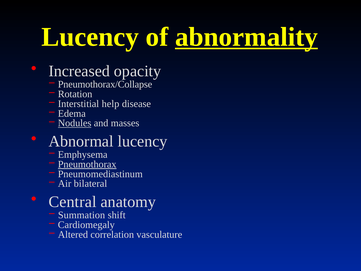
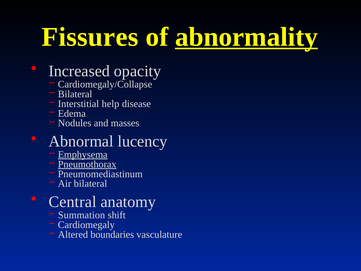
Lucency at (90, 37): Lucency -> Fissures
Pneumothorax/Collapse: Pneumothorax/Collapse -> Cardiomegaly/Collapse
Rotation at (75, 94): Rotation -> Bilateral
Nodules underline: present -> none
Emphysema underline: none -> present
correlation: correlation -> boundaries
